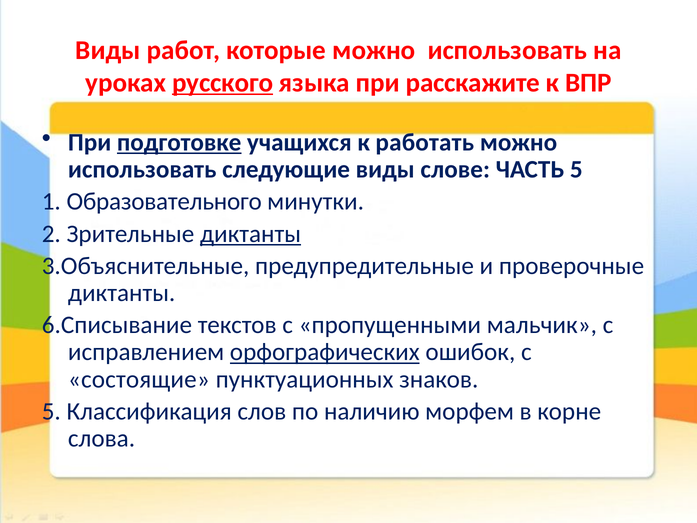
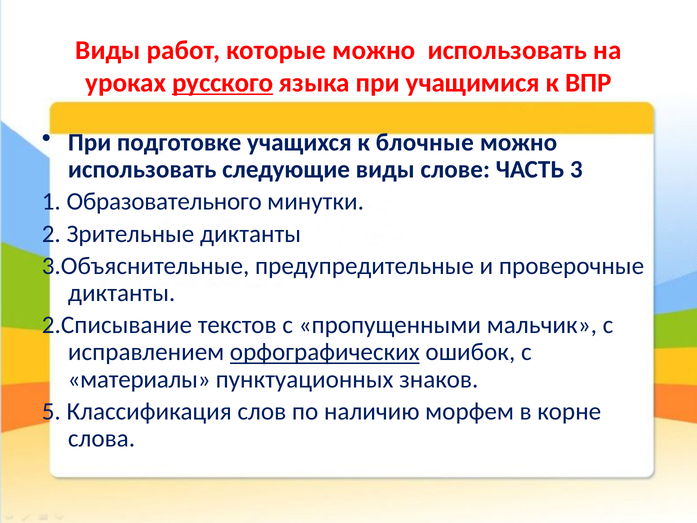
расскажите: расскажите -> учащимися
подготовке underline: present -> none
работать: работать -> блочные
ЧАСТЬ 5: 5 -> 3
диктанты at (251, 234) underline: present -> none
6.Списывание: 6.Списывание -> 2.Списывание
состоящие: состоящие -> материалы
